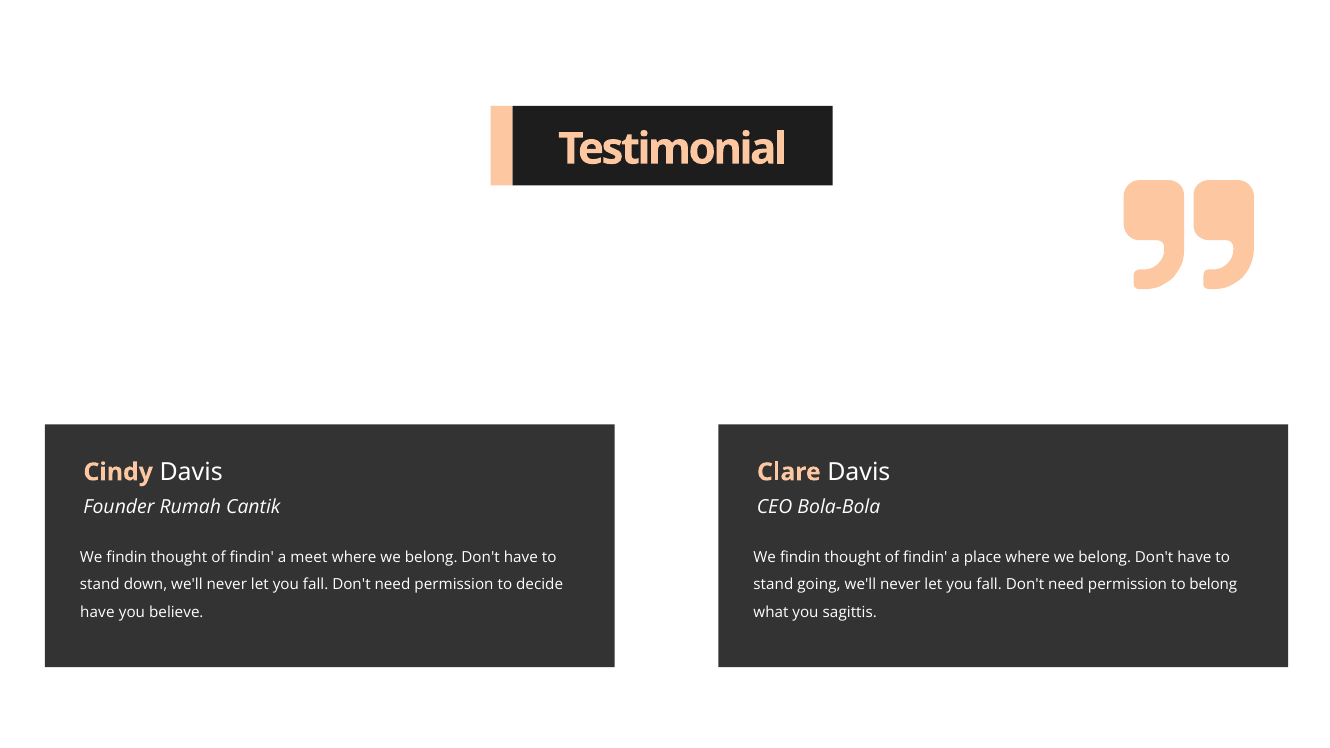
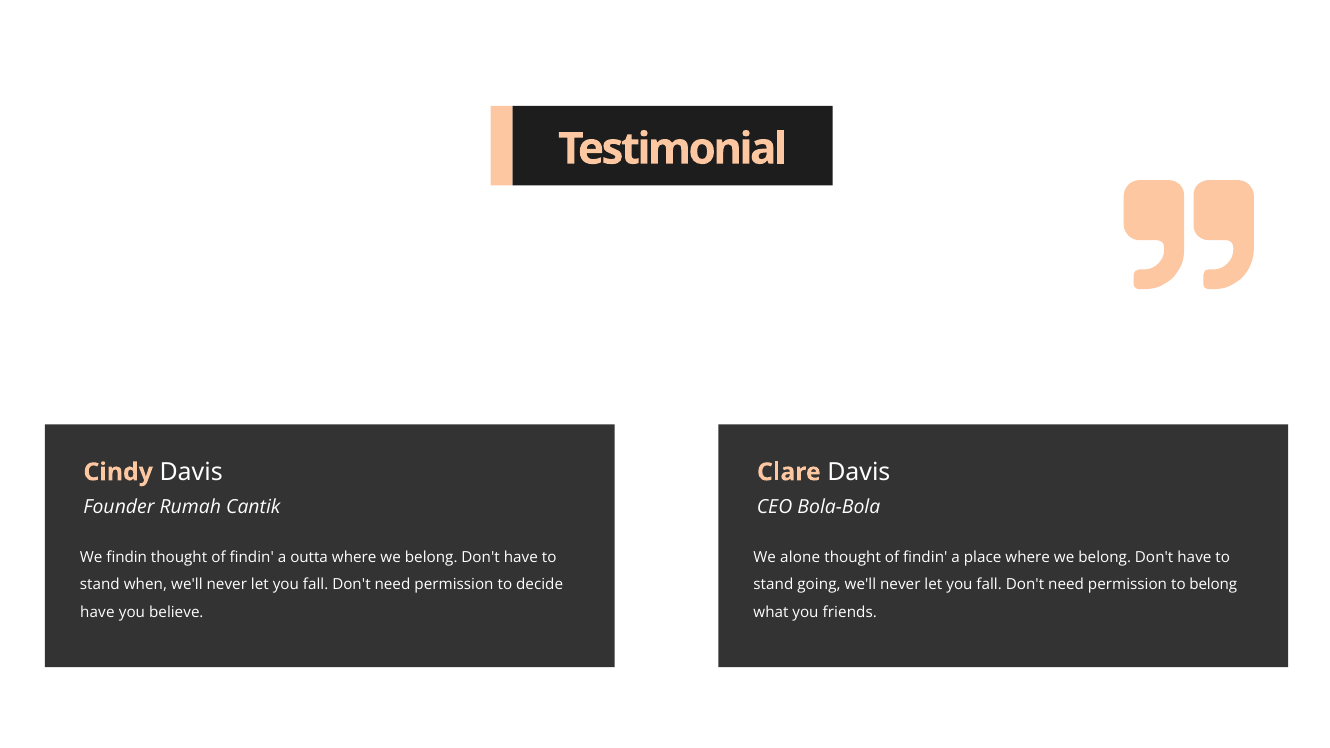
meet: meet -> outta
findin at (800, 557): findin -> alone
down: down -> when
sagittis: sagittis -> friends
